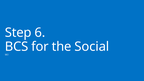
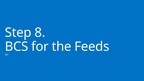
6: 6 -> 8
Social: Social -> Feeds
